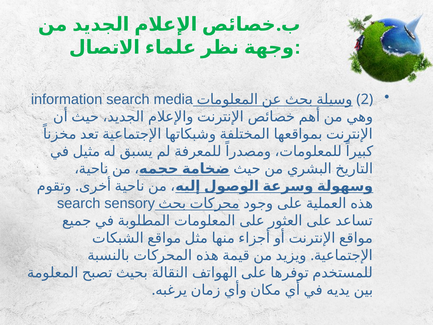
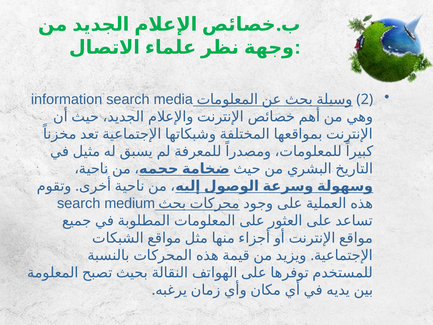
sensory: sensory -> medium
